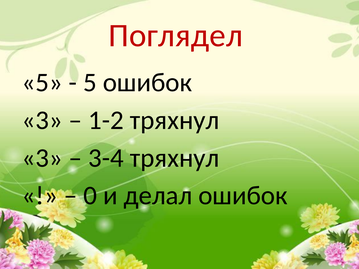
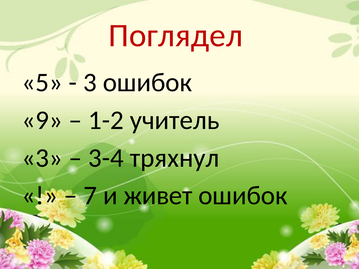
5 at (90, 83): 5 -> 3
3 at (42, 120): 3 -> 9
1-2 тряхнул: тряхнул -> учитель
0: 0 -> 7
делал: делал -> живет
